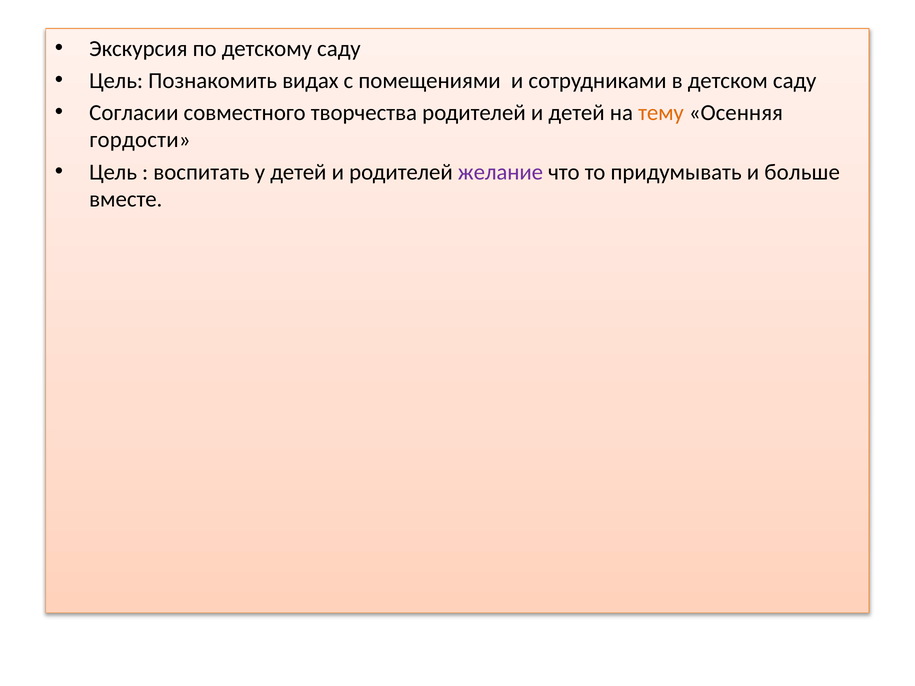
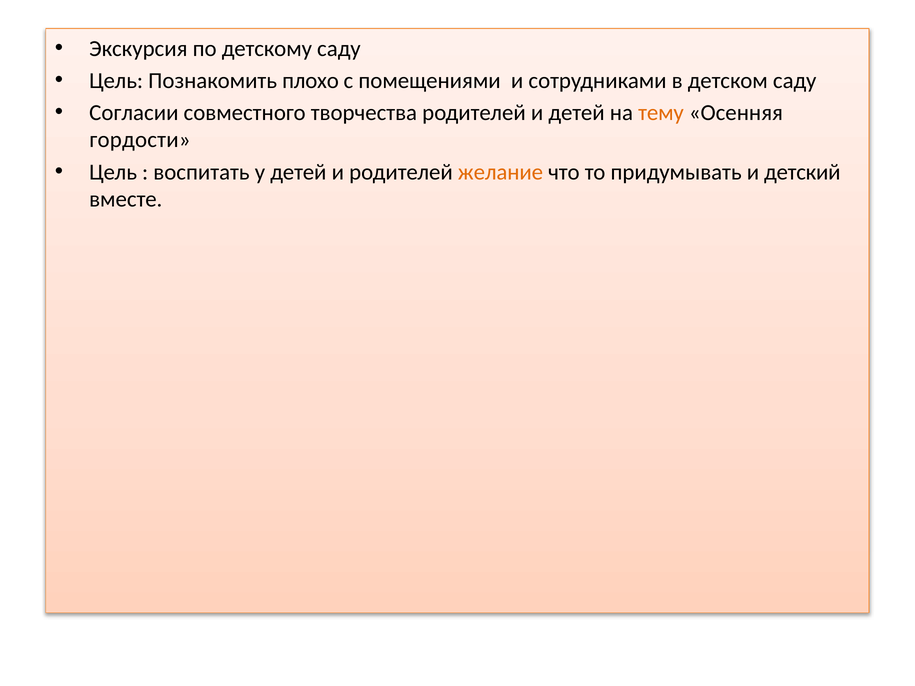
видах: видах -> плохо
желание colour: purple -> orange
больше: больше -> детский
